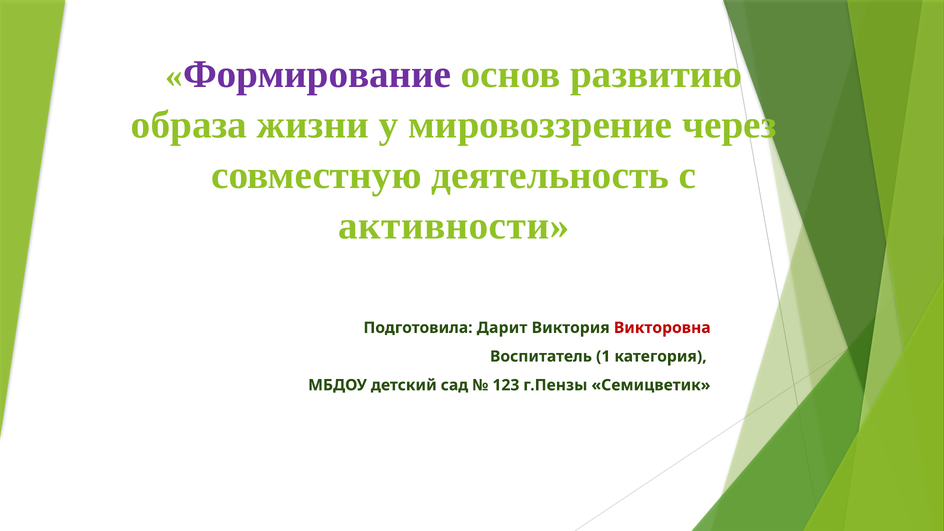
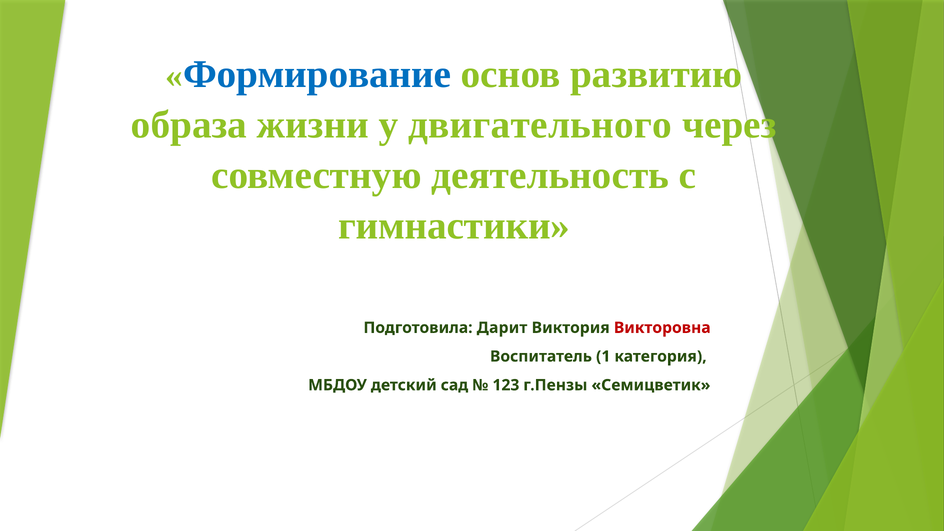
Формирование colour: purple -> blue
мировоззрение: мировоззрение -> двигательного
активности: активности -> гимнастики
